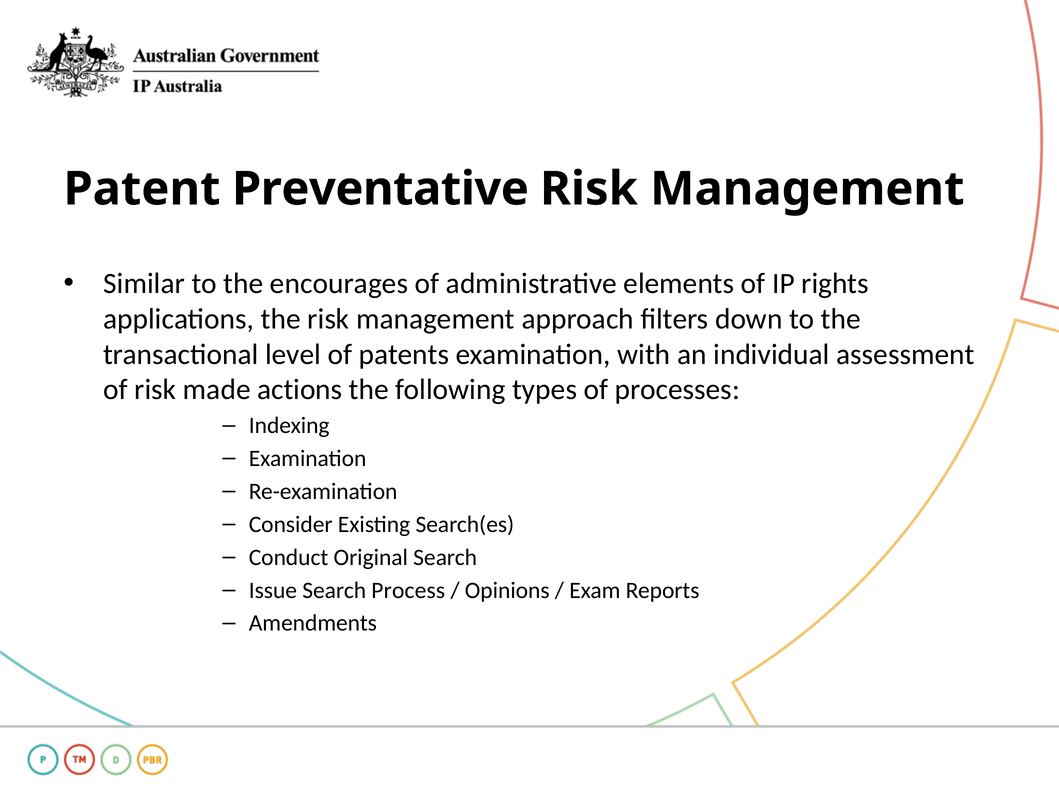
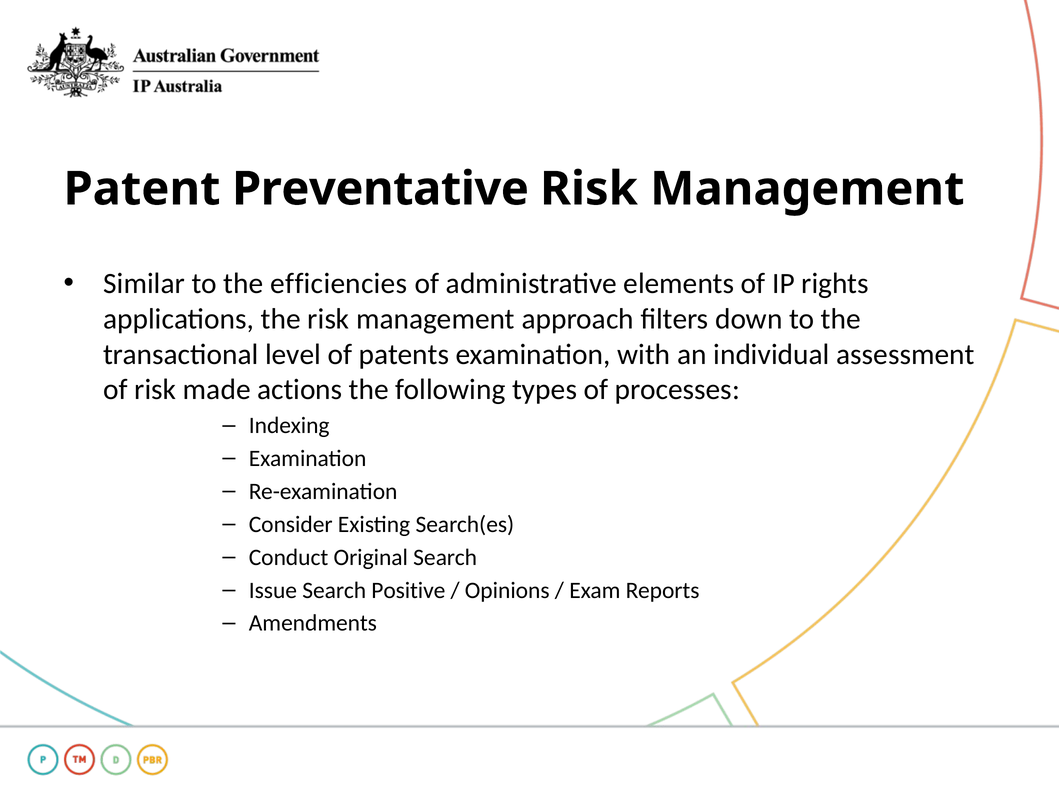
encourages: encourages -> efficiencies
Process: Process -> Positive
